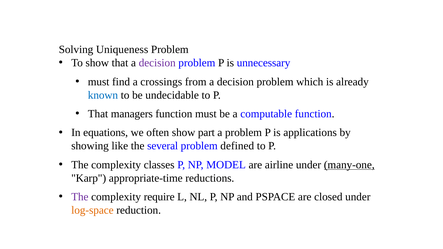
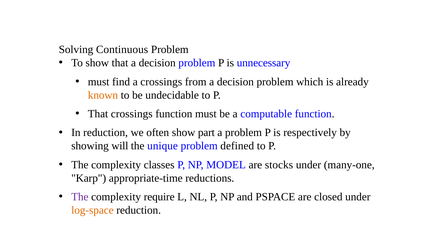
Uniqueness: Uniqueness -> Continuous
decision at (157, 63) colour: purple -> black
known colour: blue -> orange
That managers: managers -> crossings
In equations: equations -> reduction
applications: applications -> respectively
like: like -> will
several: several -> unique
airline: airline -> stocks
many-one underline: present -> none
